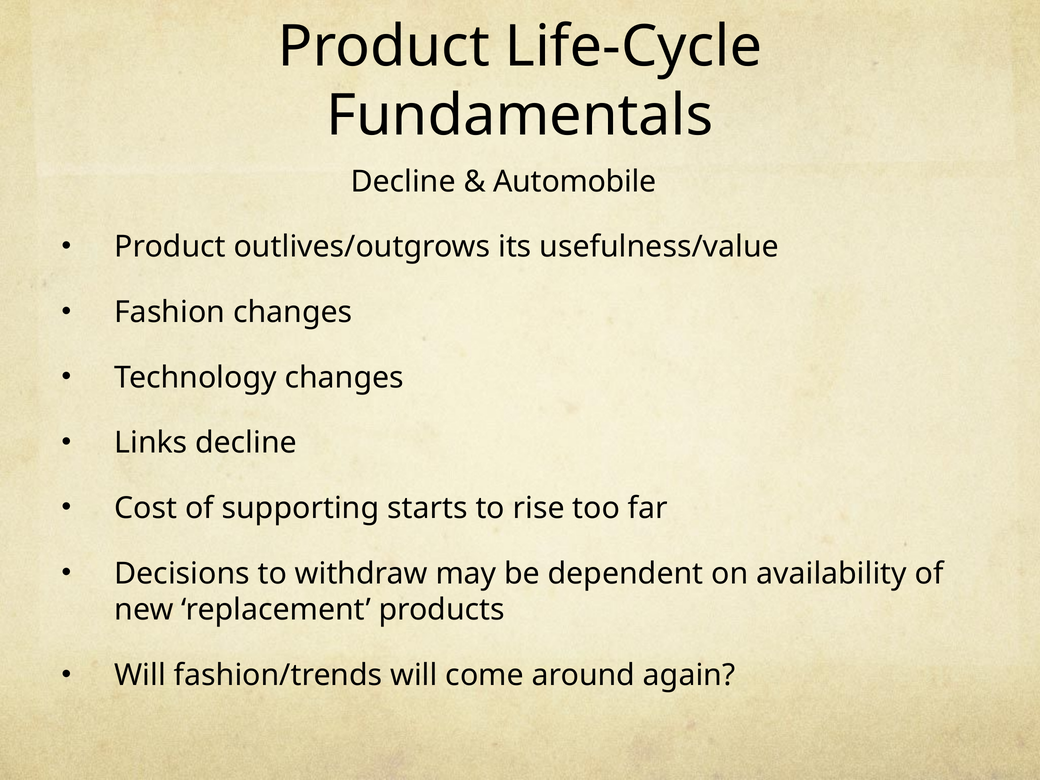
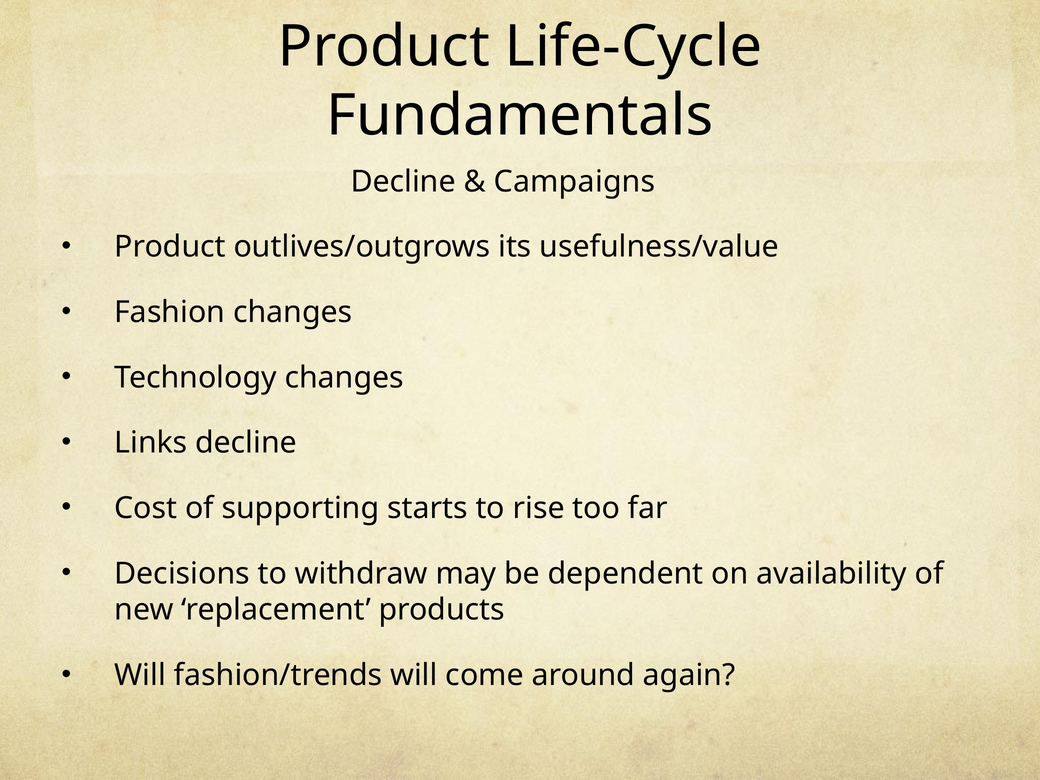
Automobile: Automobile -> Campaigns
